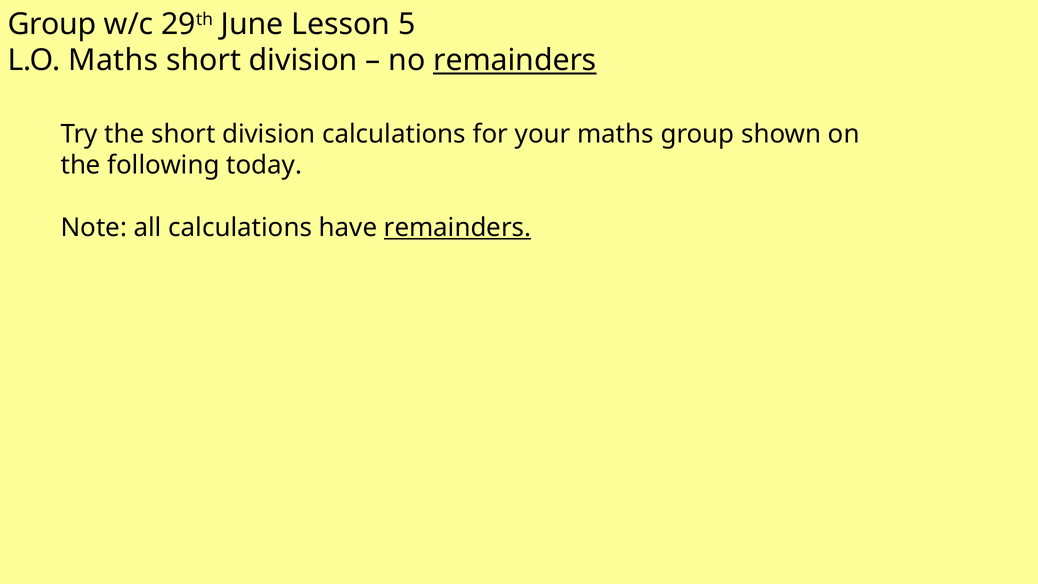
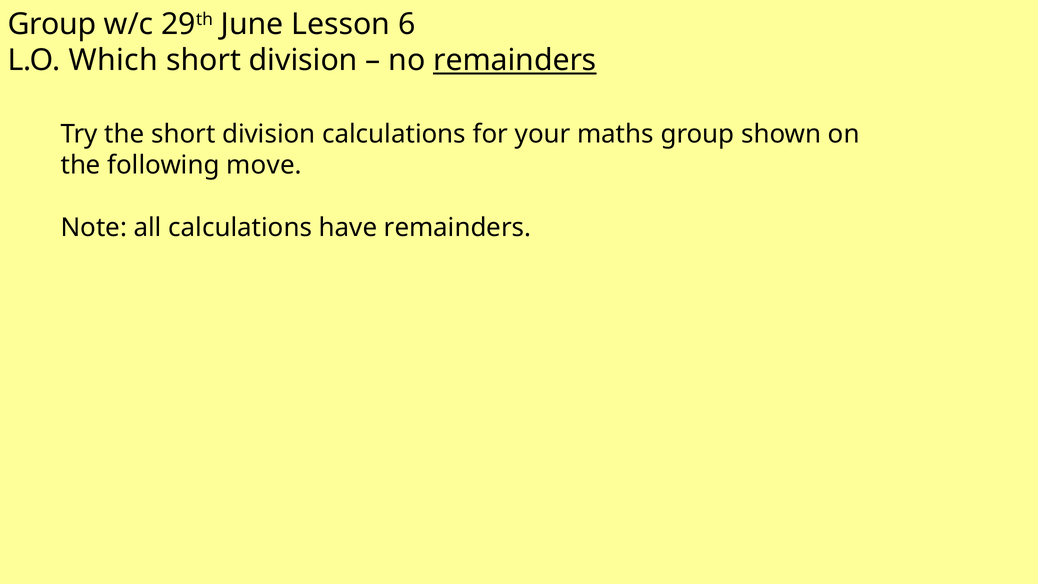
5: 5 -> 6
L.O Maths: Maths -> Which
today: today -> move
remainders at (457, 227) underline: present -> none
